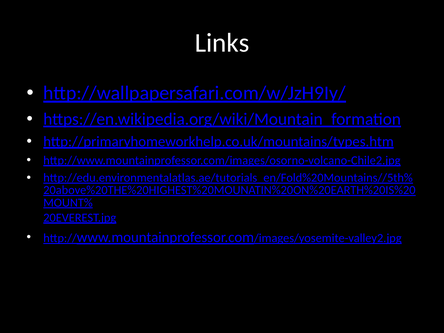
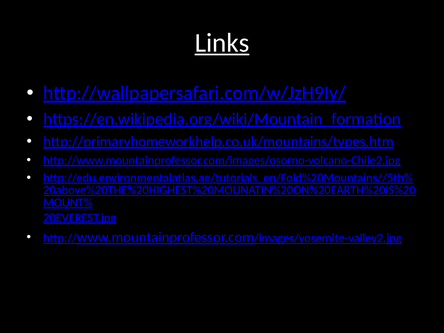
Links underline: none -> present
